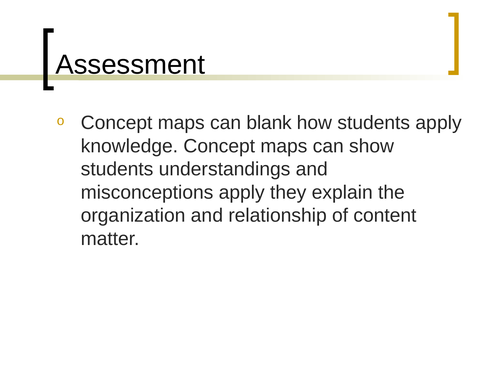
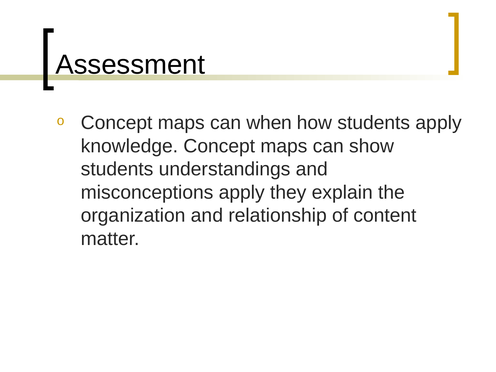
blank: blank -> when
